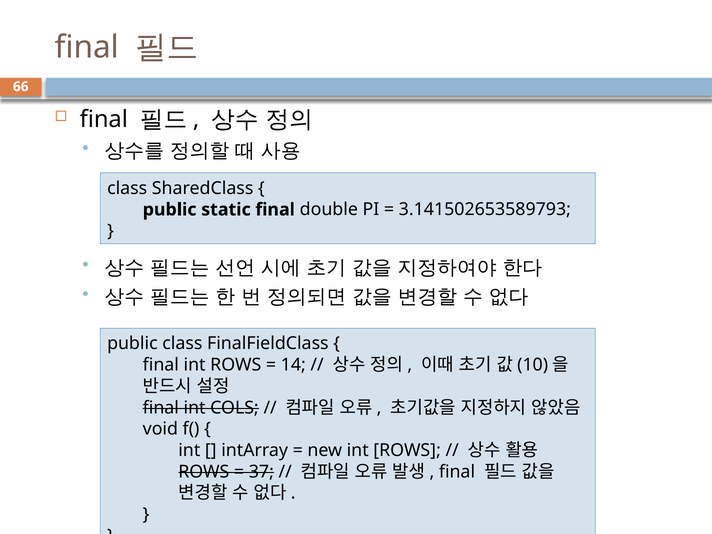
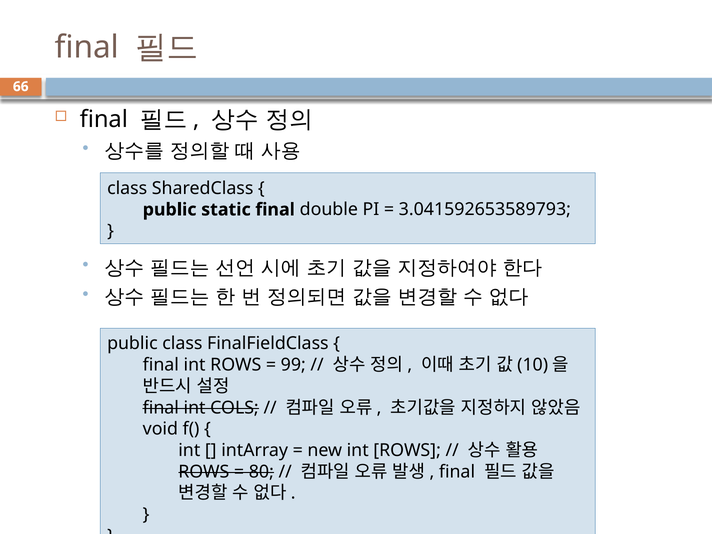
3.141502653589793: 3.141502653589793 -> 3.041592653589793
14: 14 -> 99
37: 37 -> 80
